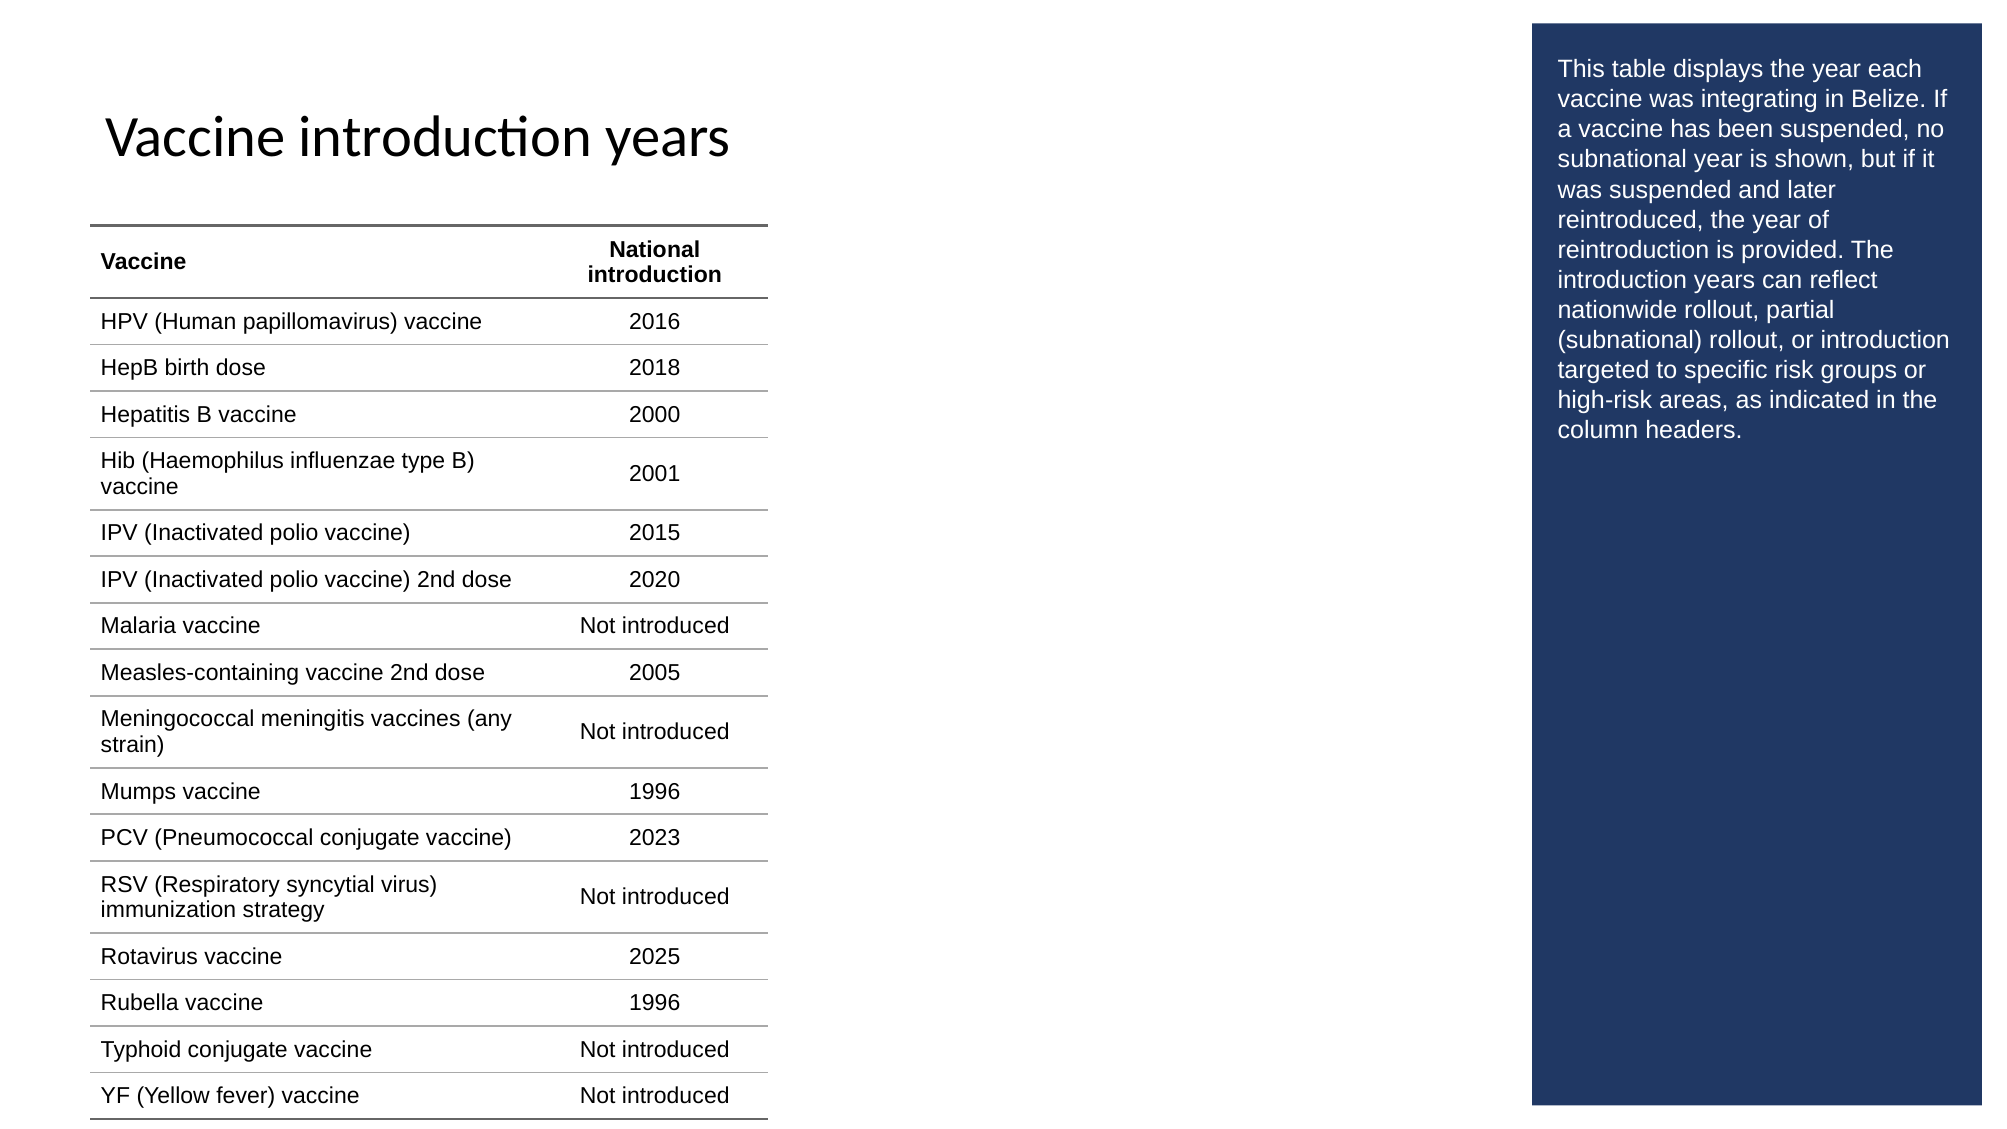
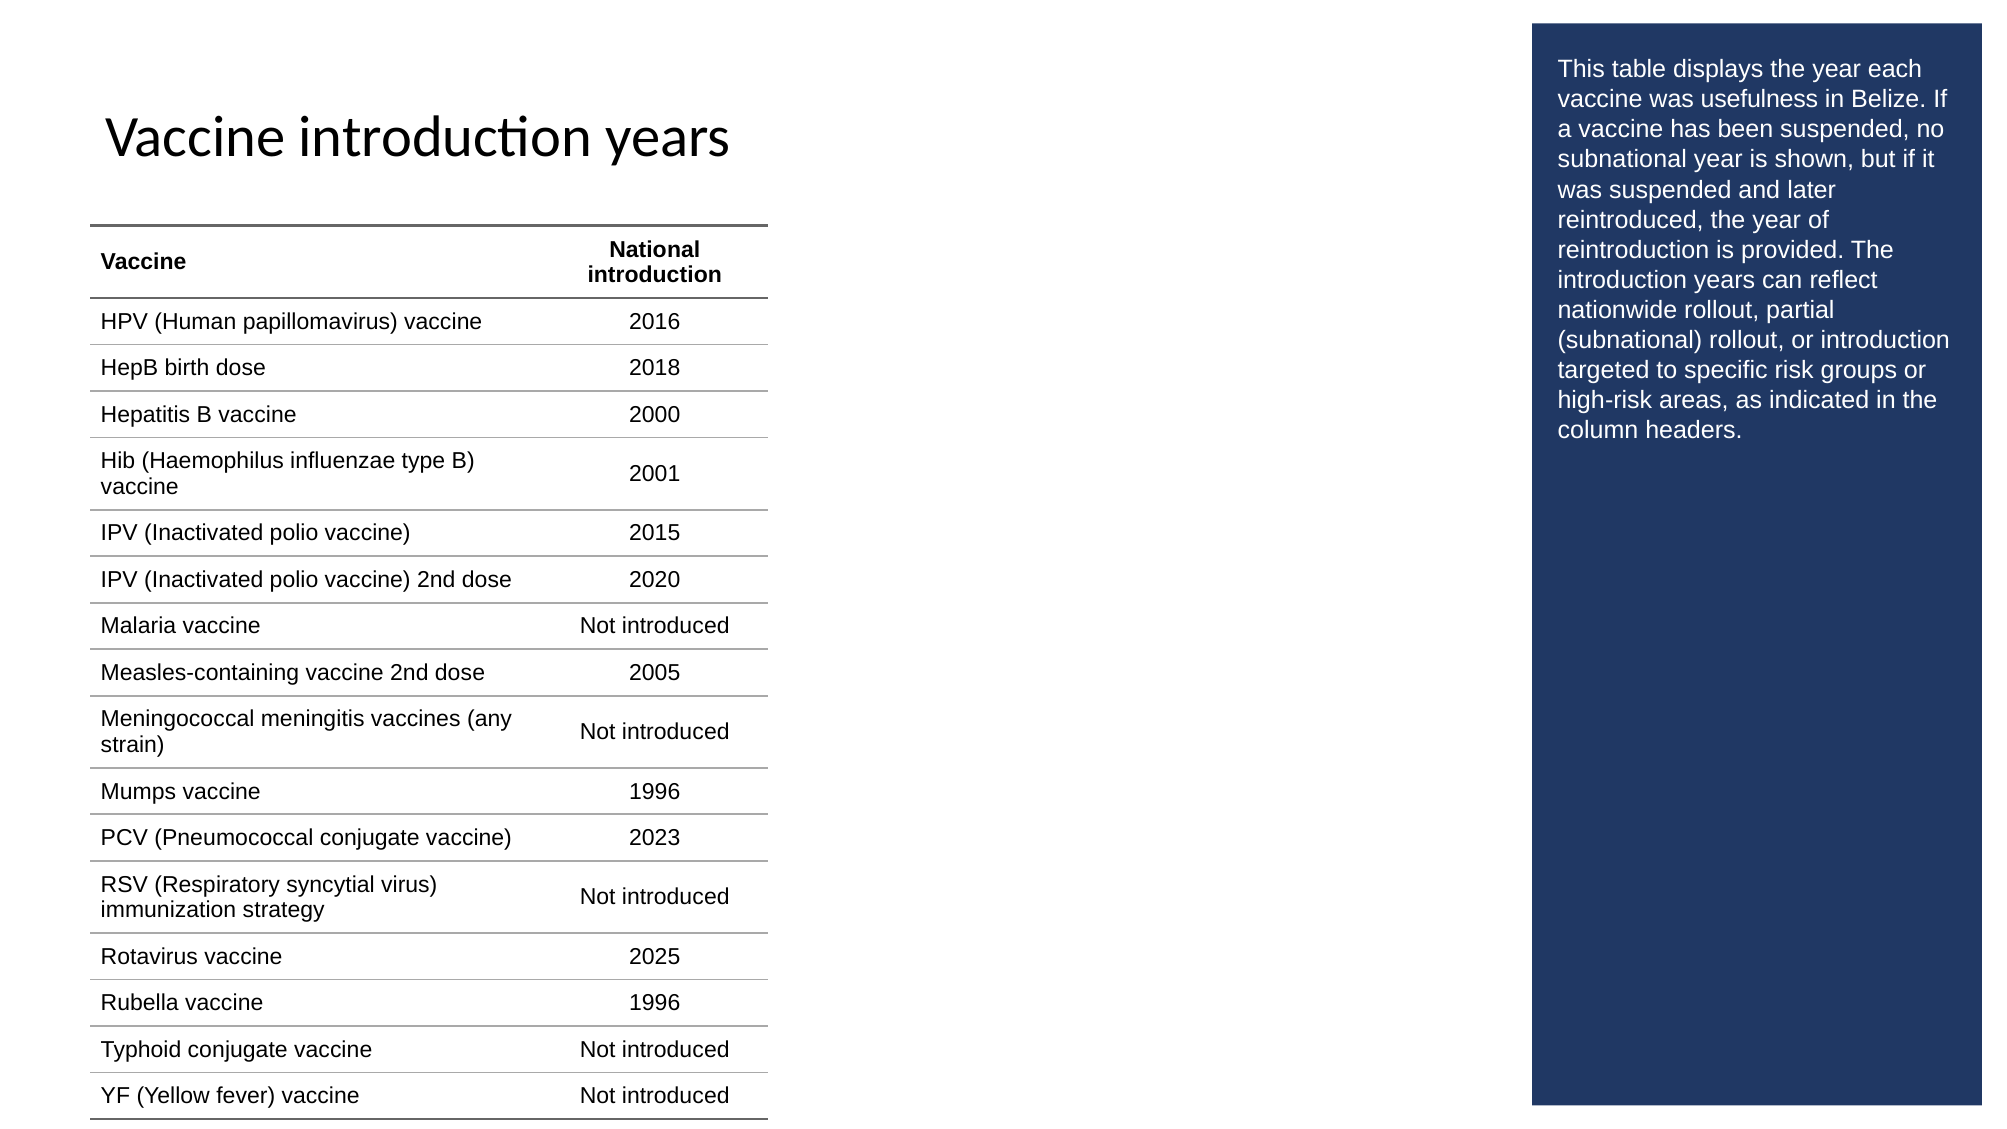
integrating: integrating -> usefulness
